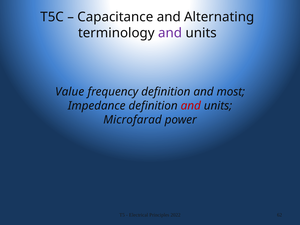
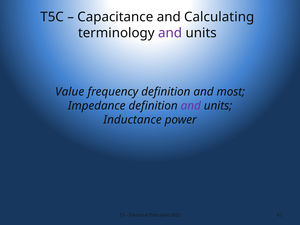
Alternating: Alternating -> Calculating
and at (191, 106) colour: red -> purple
Microfarad: Microfarad -> Inductance
